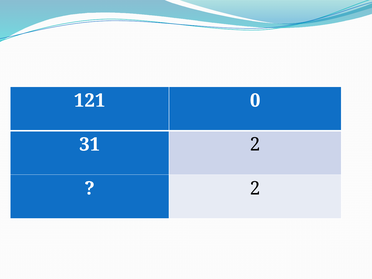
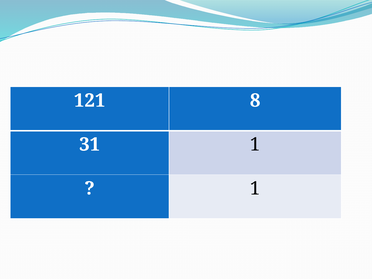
0: 0 -> 8
31 2: 2 -> 1
2 at (255, 188): 2 -> 1
